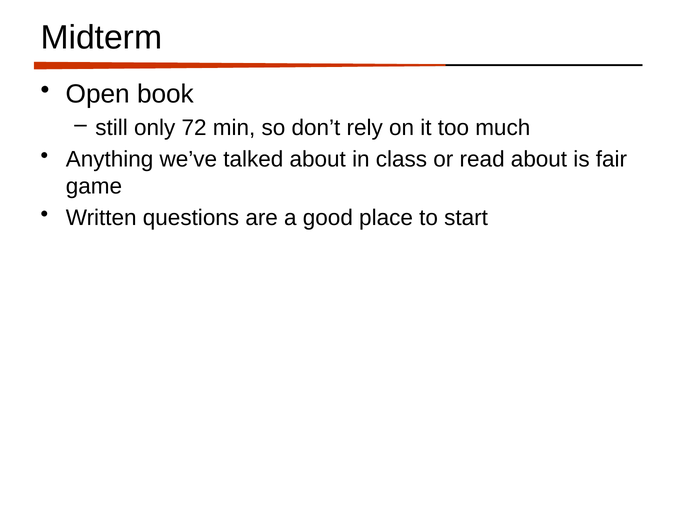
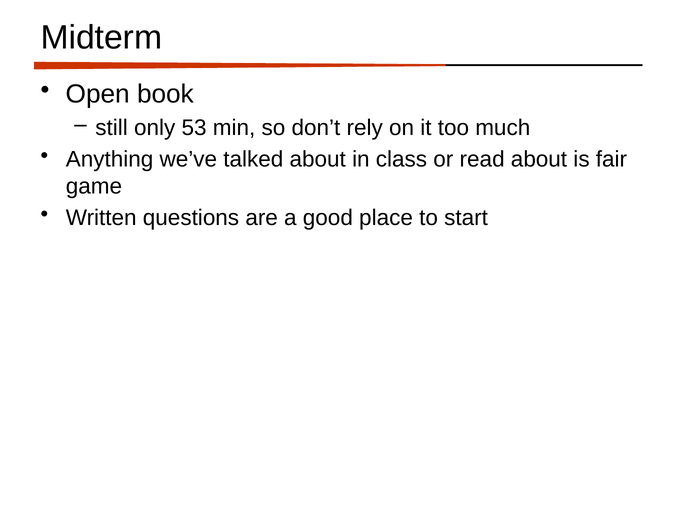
72: 72 -> 53
